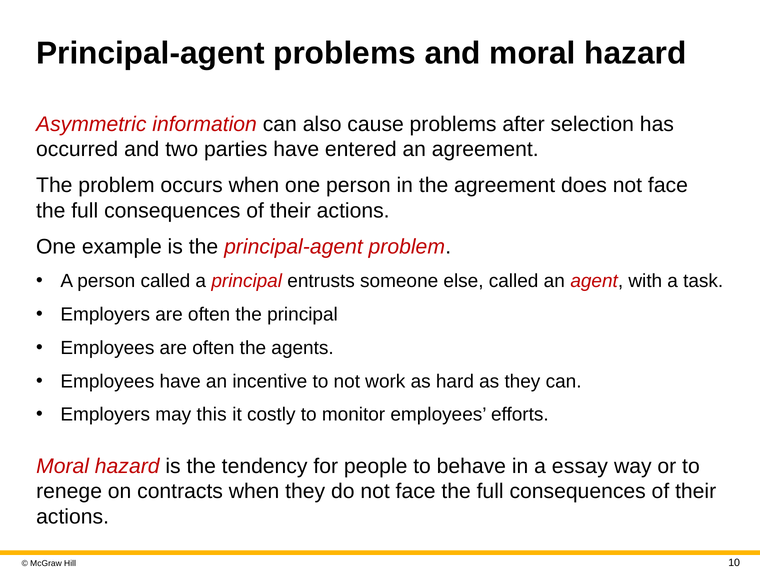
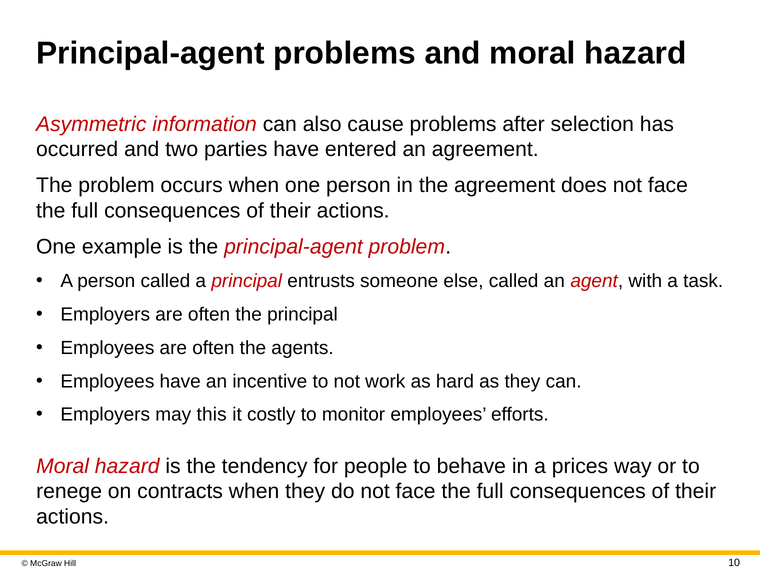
essay: essay -> prices
